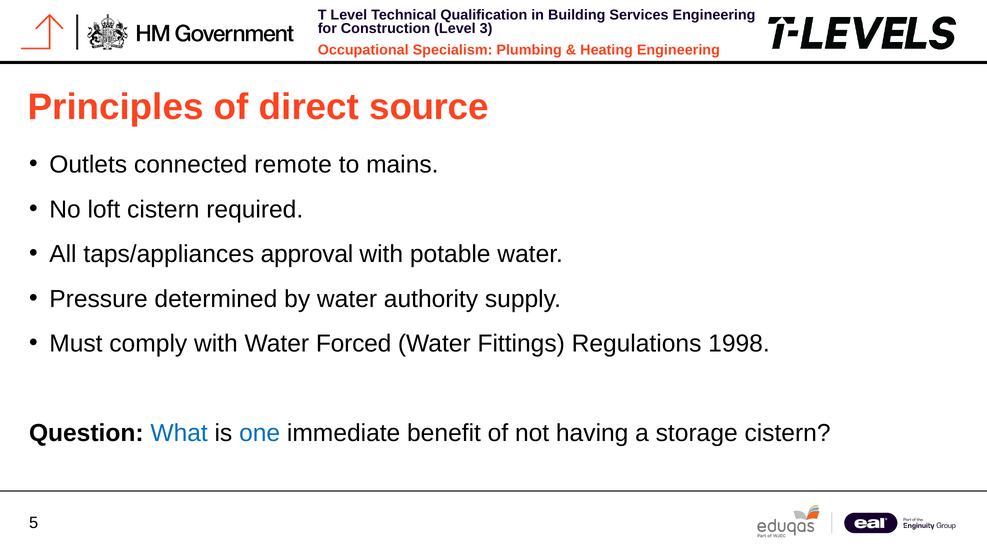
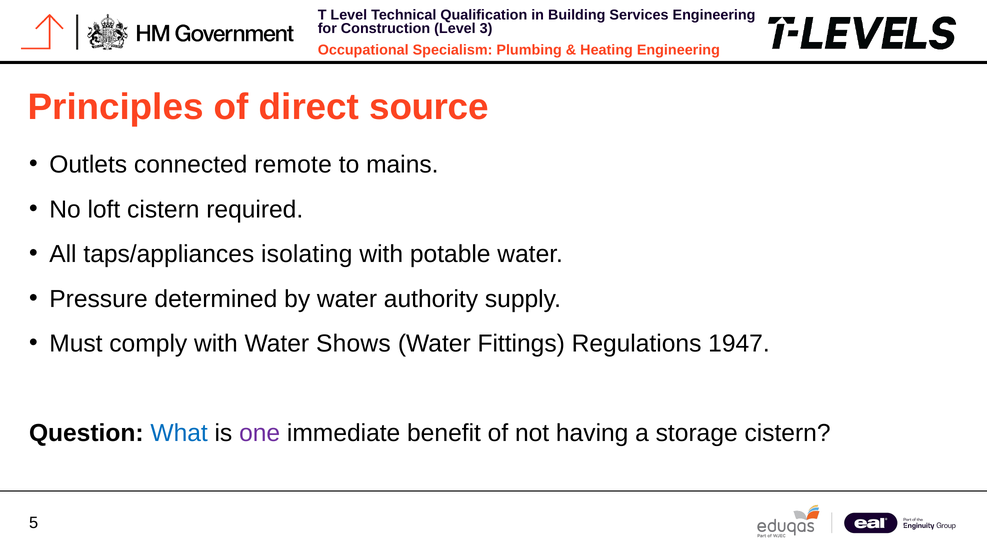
approval: approval -> isolating
Forced: Forced -> Shows
1998: 1998 -> 1947
one colour: blue -> purple
